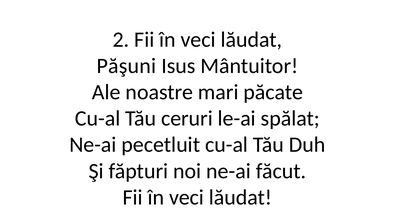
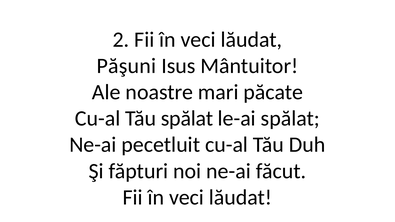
Tău ceruri: ceruri -> spălat
